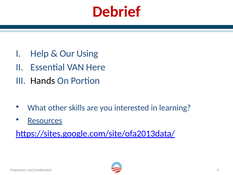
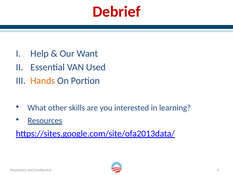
Using: Using -> Want
Here: Here -> Used
Hands colour: black -> orange
